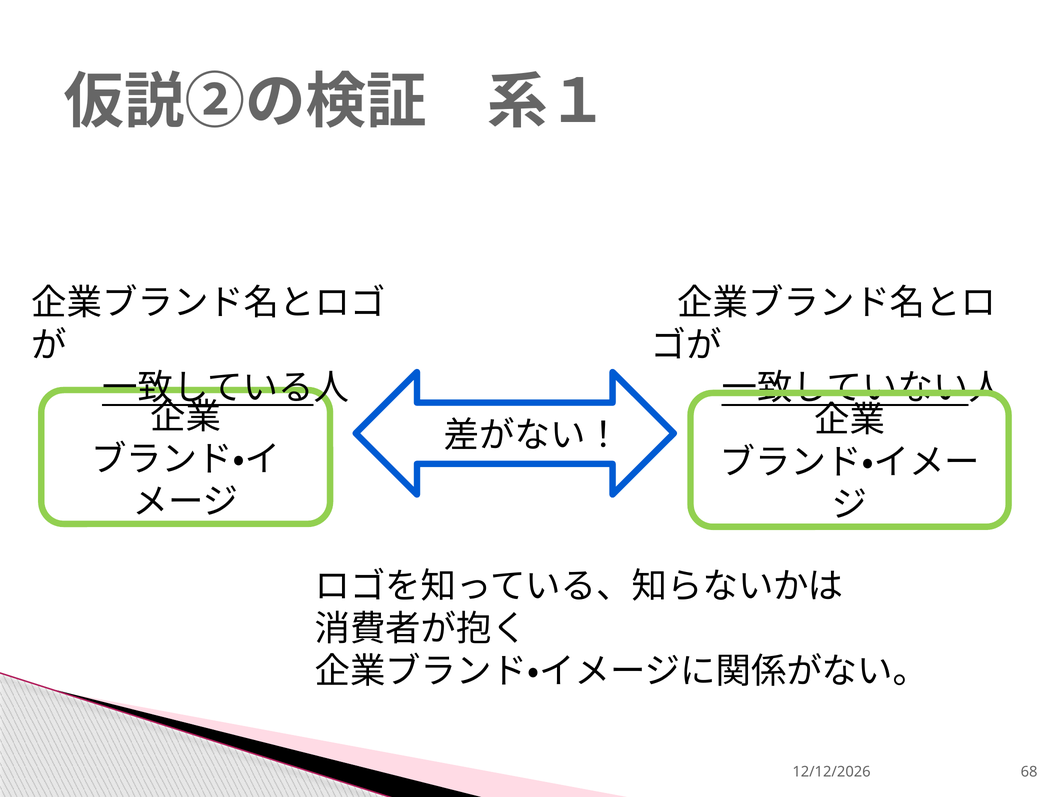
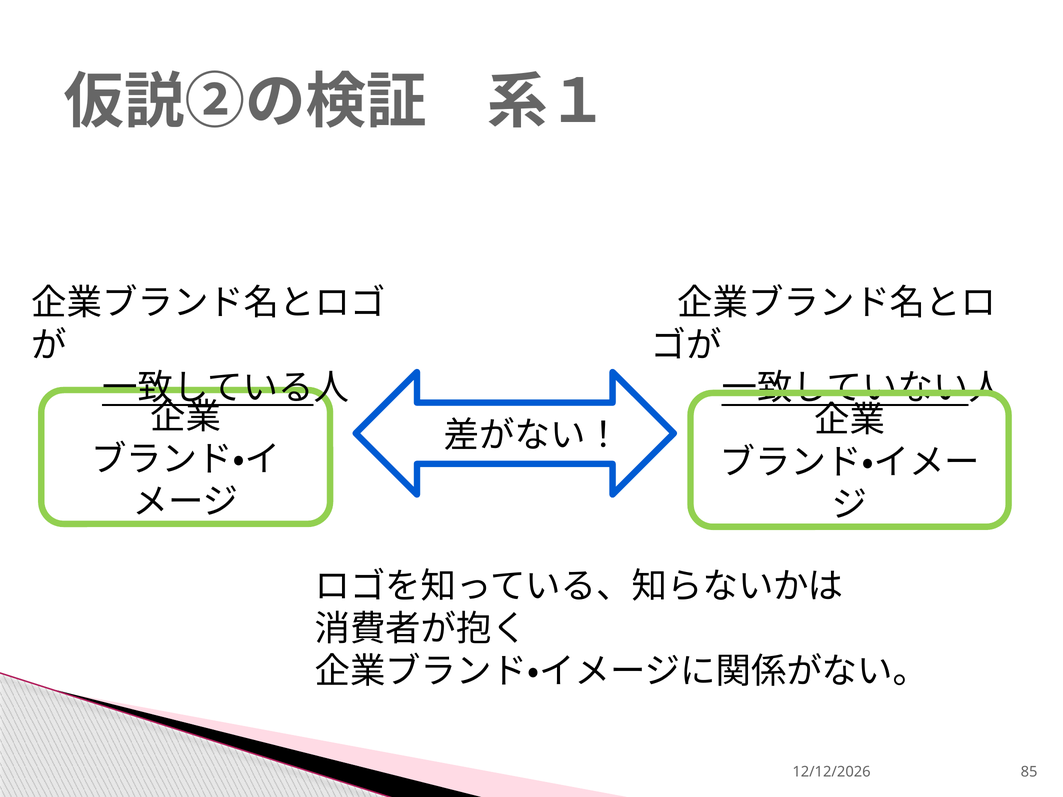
68: 68 -> 85
